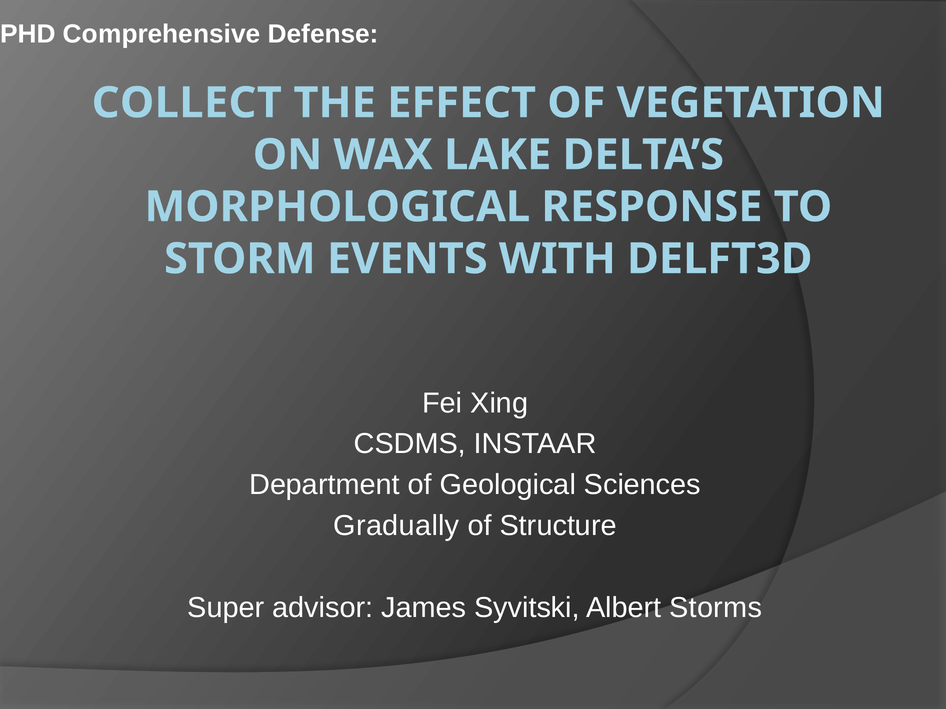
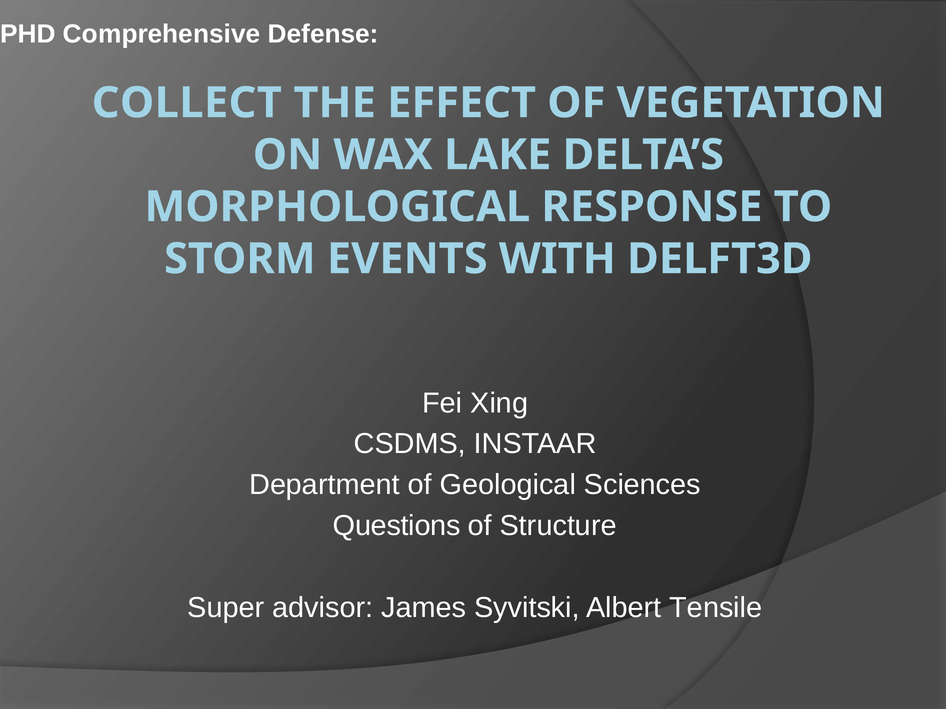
Gradually: Gradually -> Questions
Storms: Storms -> Tensile
